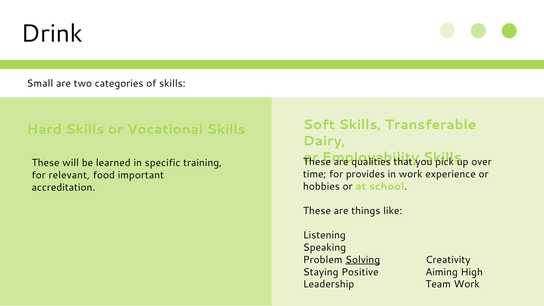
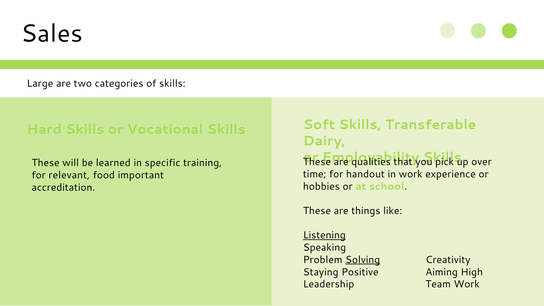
Drink: Drink -> Sales
Small: Small -> Large
provides: provides -> handout
Listening underline: none -> present
